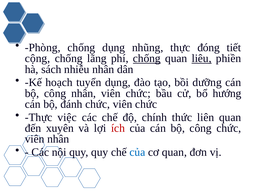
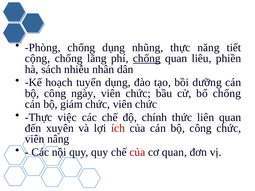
đóng: đóng -> năng
liêu underline: present -> none
công nhân: nhân -> ngày
bổ hướng: hướng -> chống
đánh: đánh -> giám
viên nhân: nhân -> nâng
của at (137, 152) colour: blue -> red
